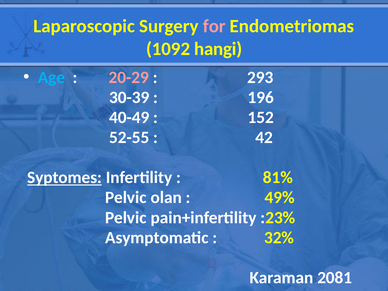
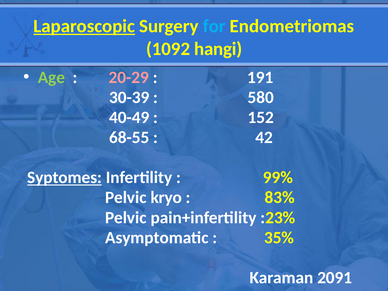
Laparoscopic underline: none -> present
for colour: pink -> light blue
Age colour: light blue -> light green
293: 293 -> 191
196: 196 -> 580
52-55: 52-55 -> 68-55
81%: 81% -> 99%
olan: olan -> kryo
49%: 49% -> 83%
32%: 32% -> 35%
2081: 2081 -> 2091
